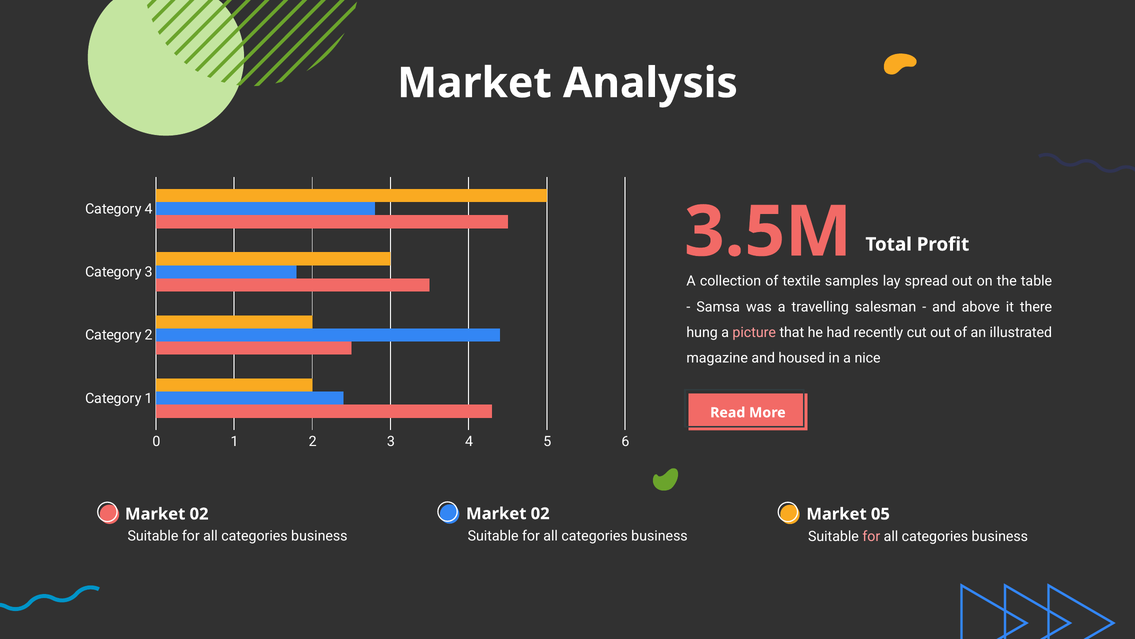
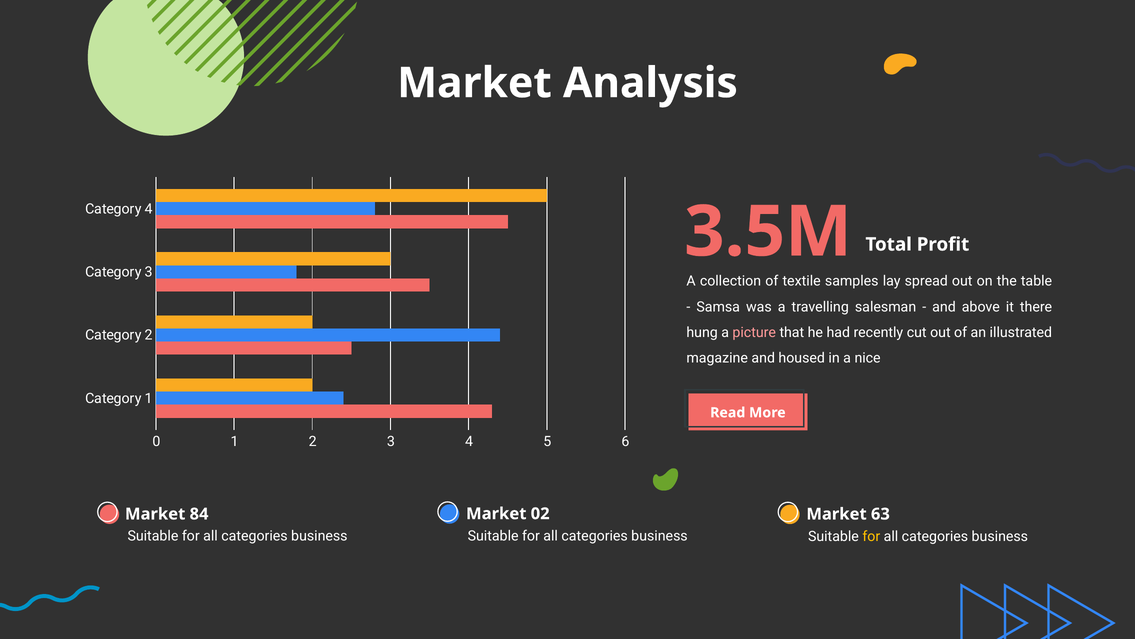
02 at (199, 514): 02 -> 84
05: 05 -> 63
for at (871, 536) colour: pink -> yellow
